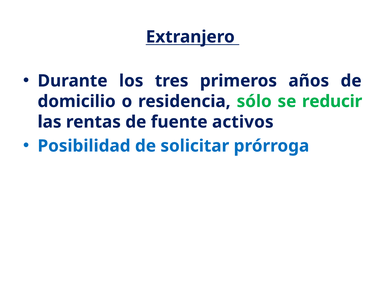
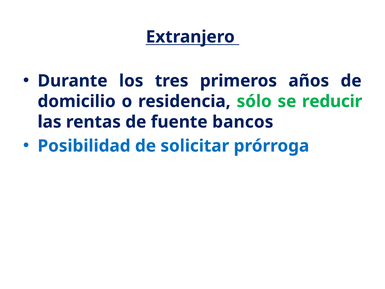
activos: activos -> bancos
